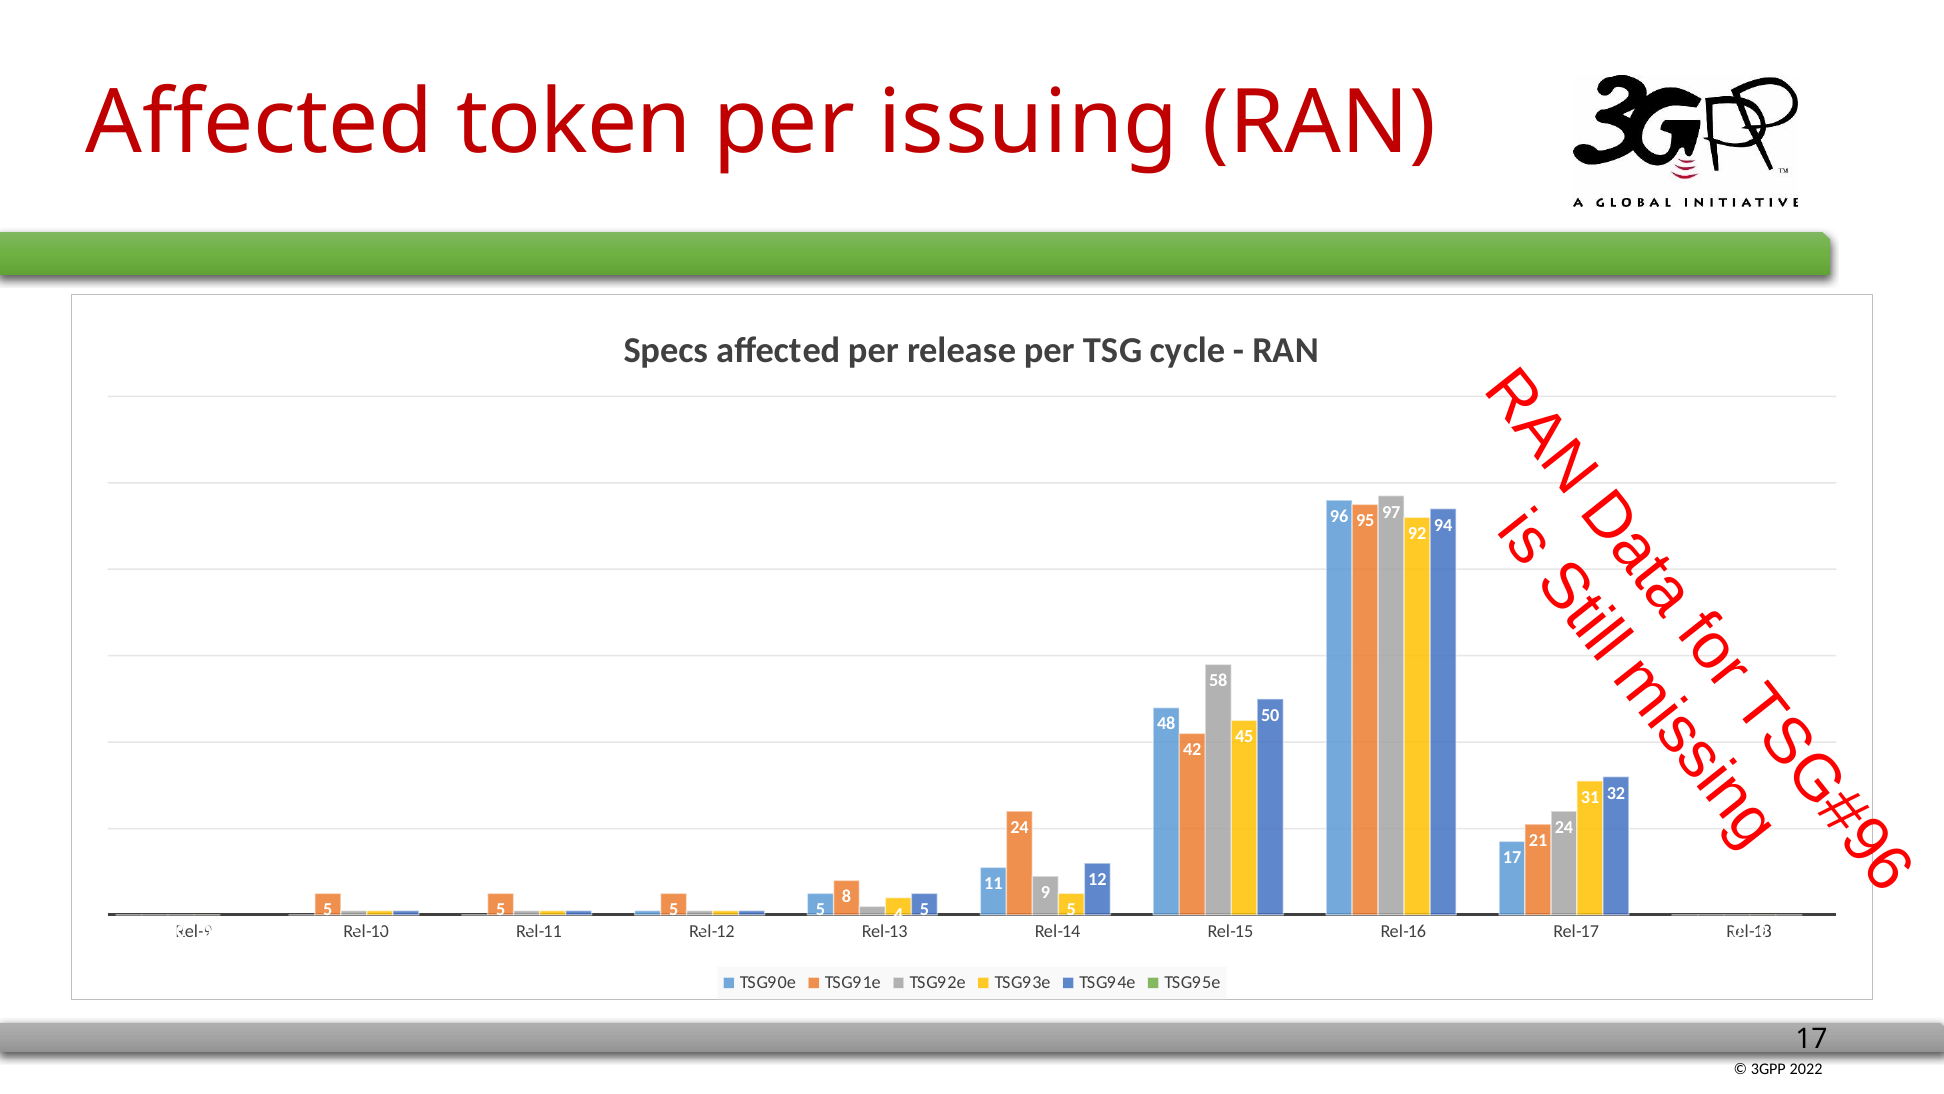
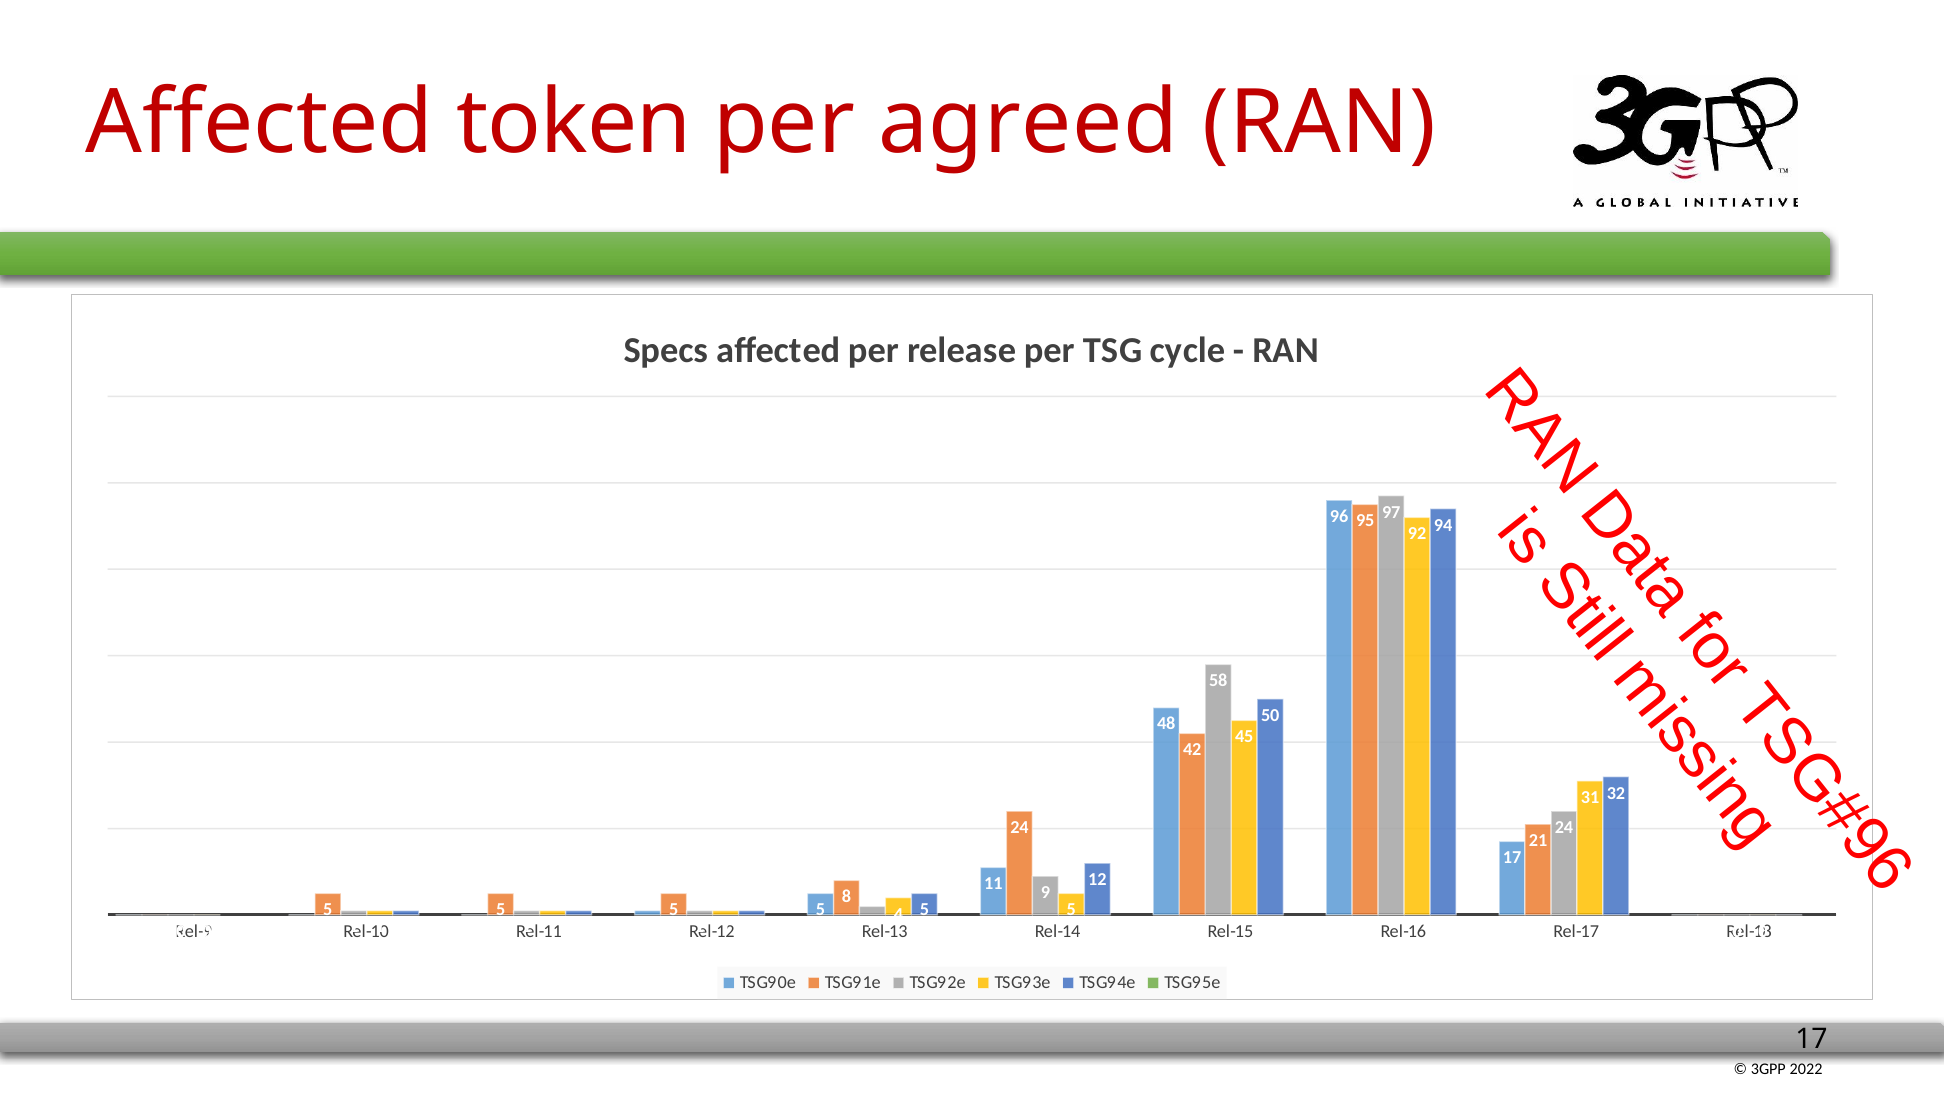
issuing: issuing -> agreed
